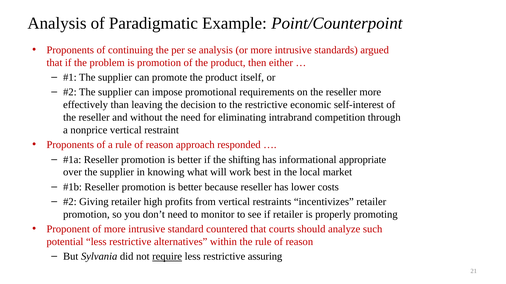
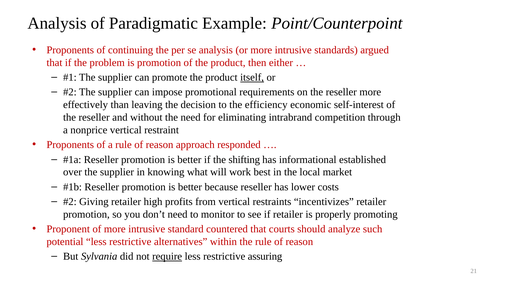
itself underline: none -> present
the restrictive: restrictive -> efficiency
appropriate: appropriate -> established
